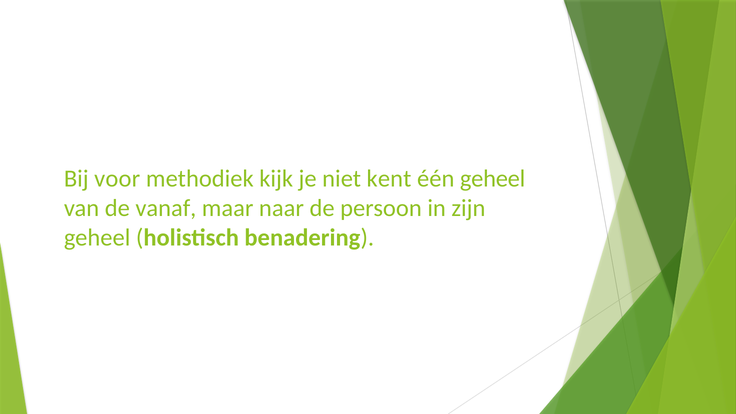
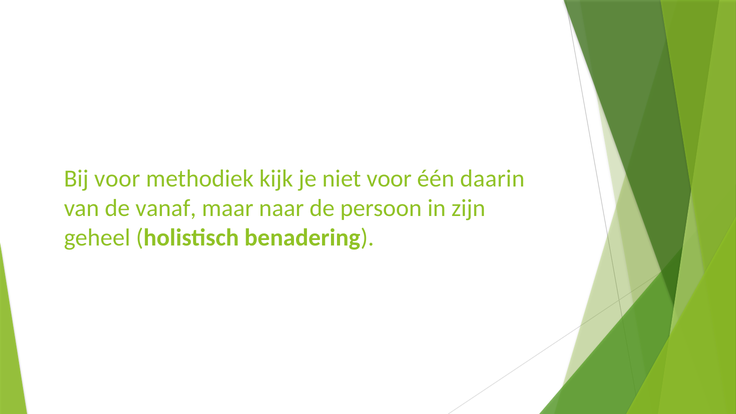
niet kent: kent -> voor
één geheel: geheel -> daarin
